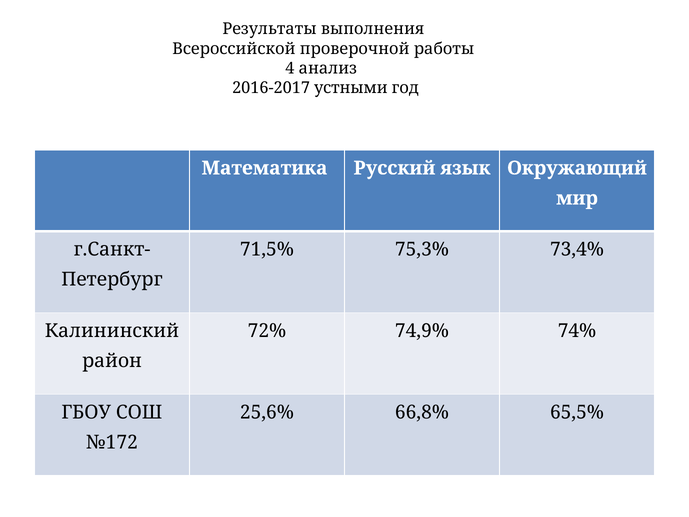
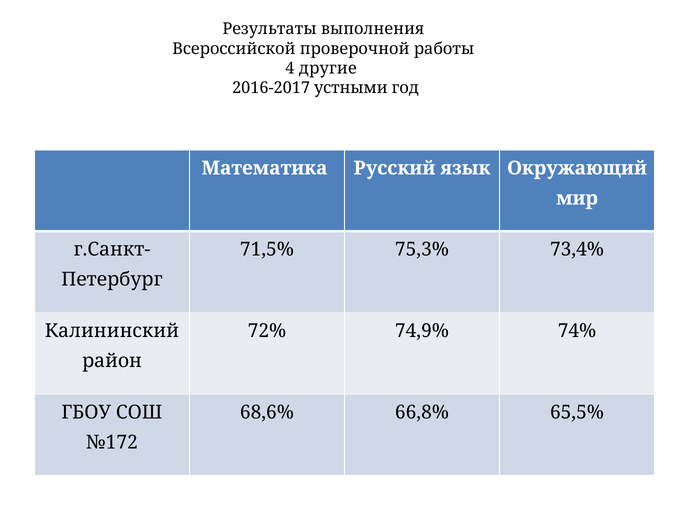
анализ: анализ -> другие
25,6%: 25,6% -> 68,6%
